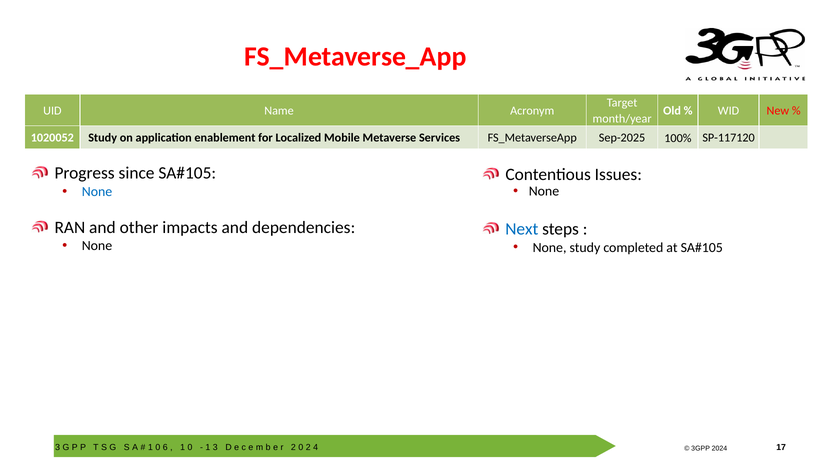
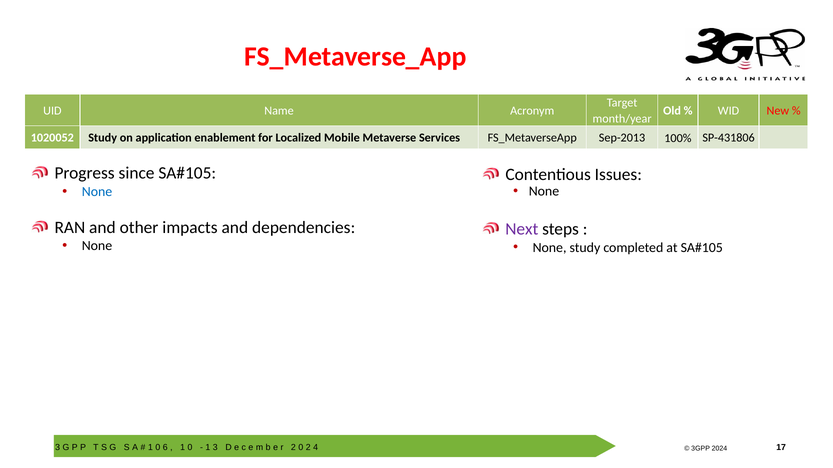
Sep-2025: Sep-2025 -> Sep-2013
SP-117120: SP-117120 -> SP-431806
Next colour: blue -> purple
